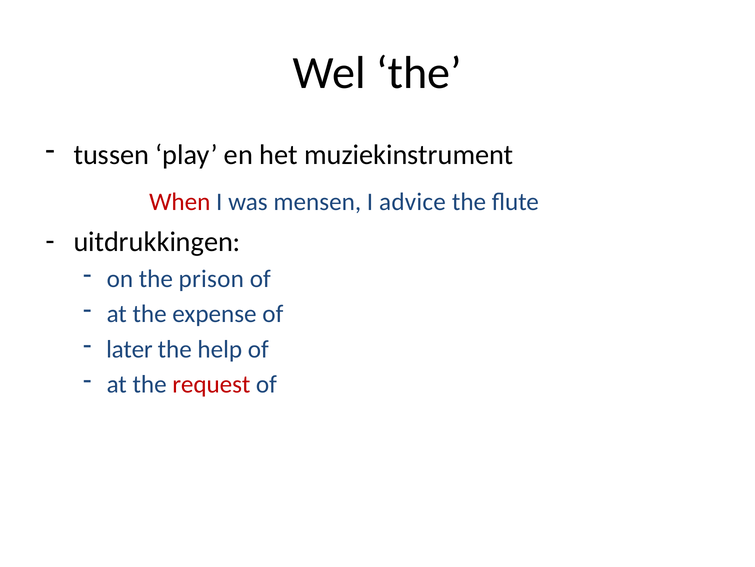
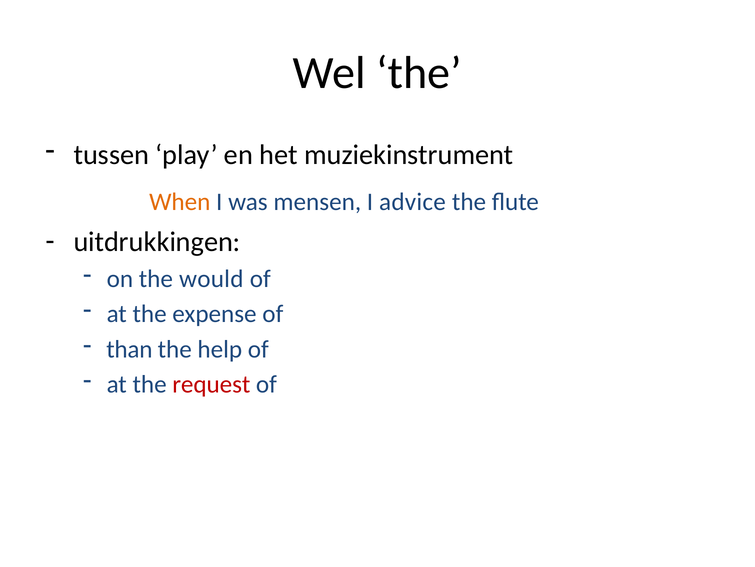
When colour: red -> orange
prison: prison -> would
later: later -> than
